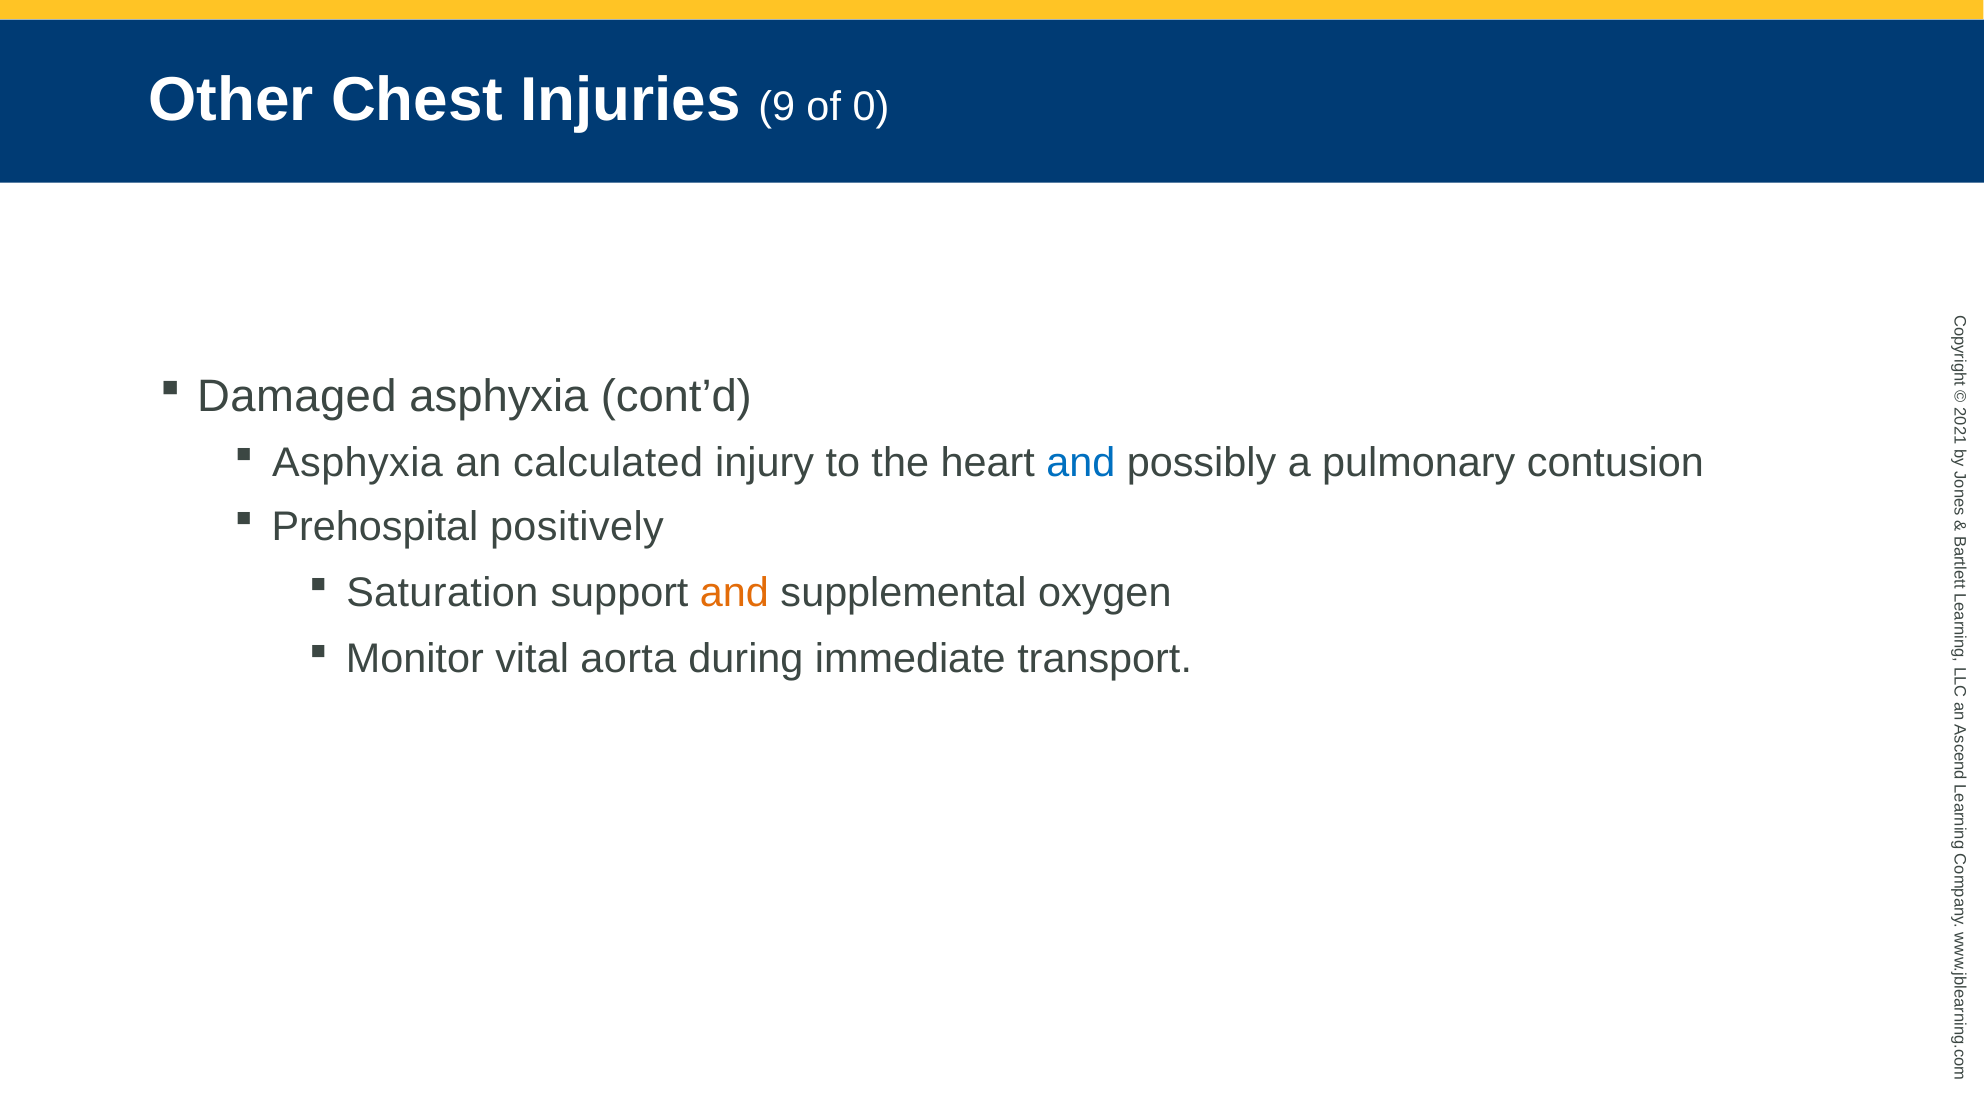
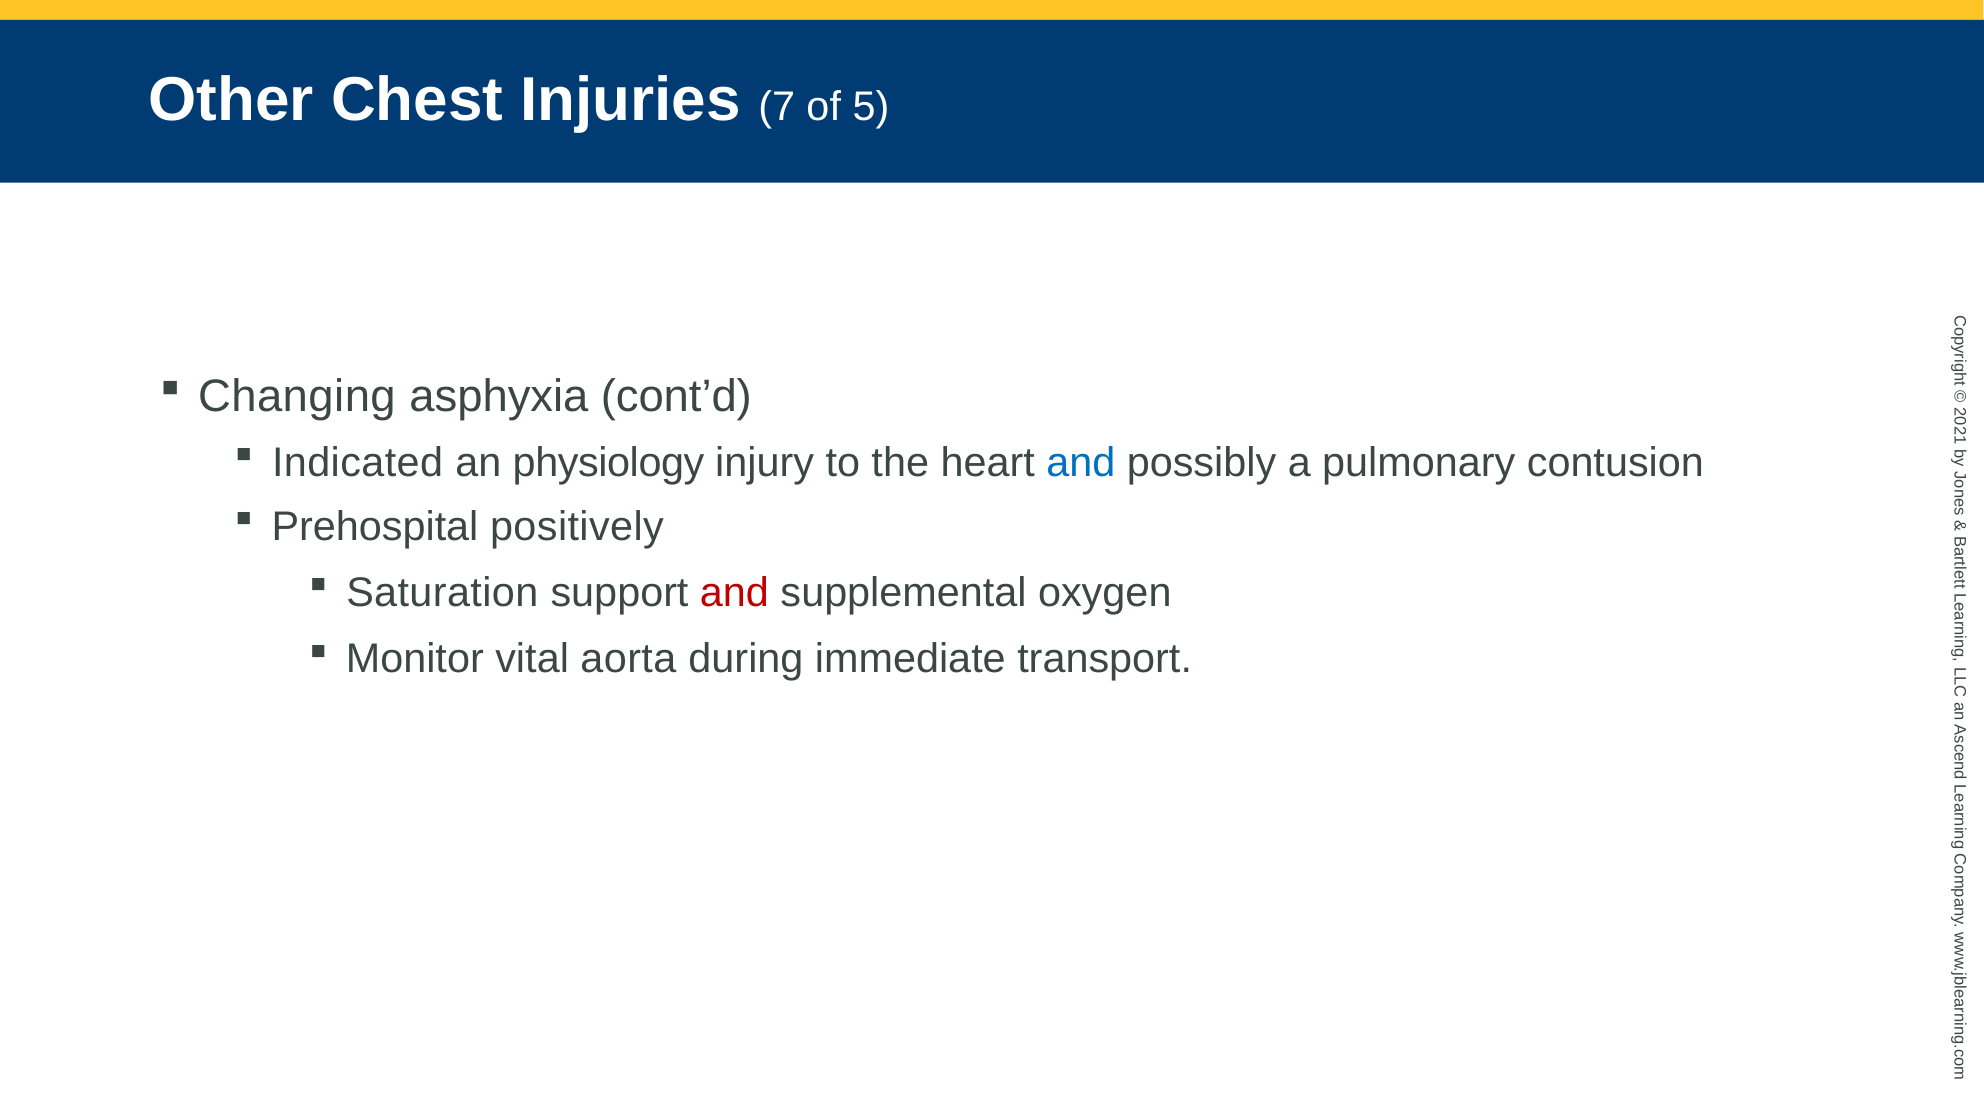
9: 9 -> 7
of 0: 0 -> 5
Damaged: Damaged -> Changing
Asphyxia at (358, 463): Asphyxia -> Indicated
calculated: calculated -> physiology
and at (734, 593) colour: orange -> red
